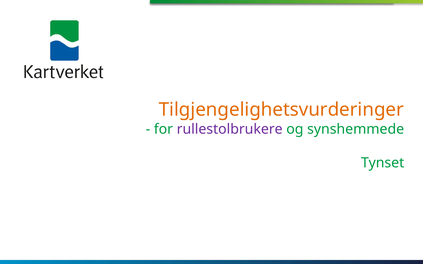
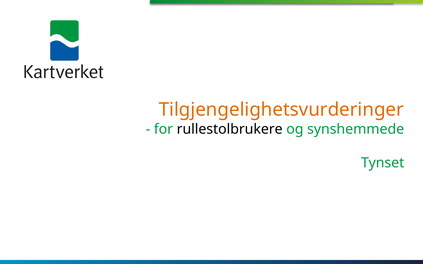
rullestolbrukere colour: purple -> black
